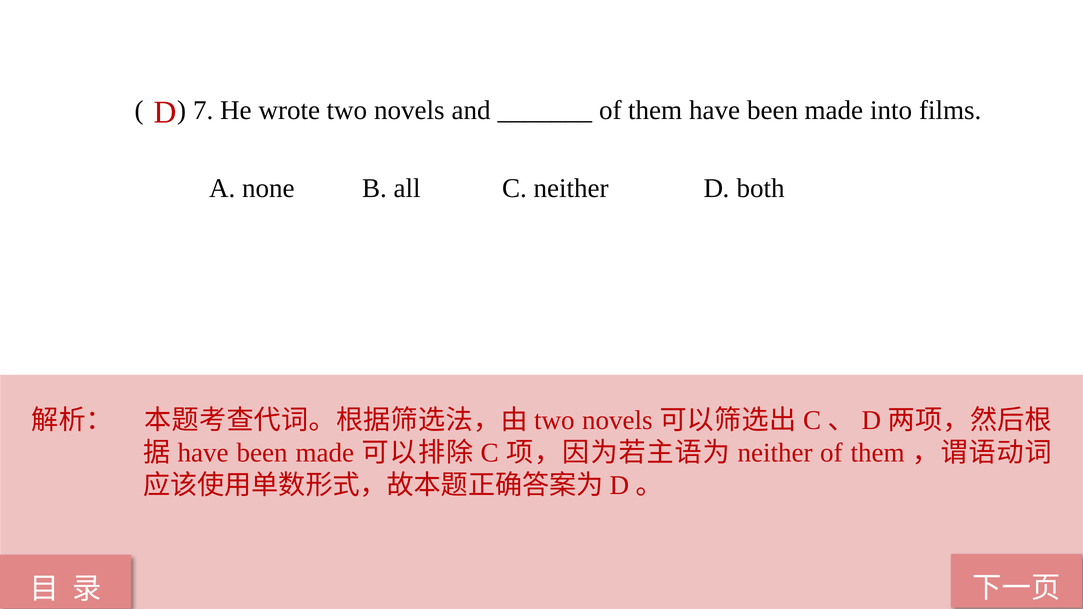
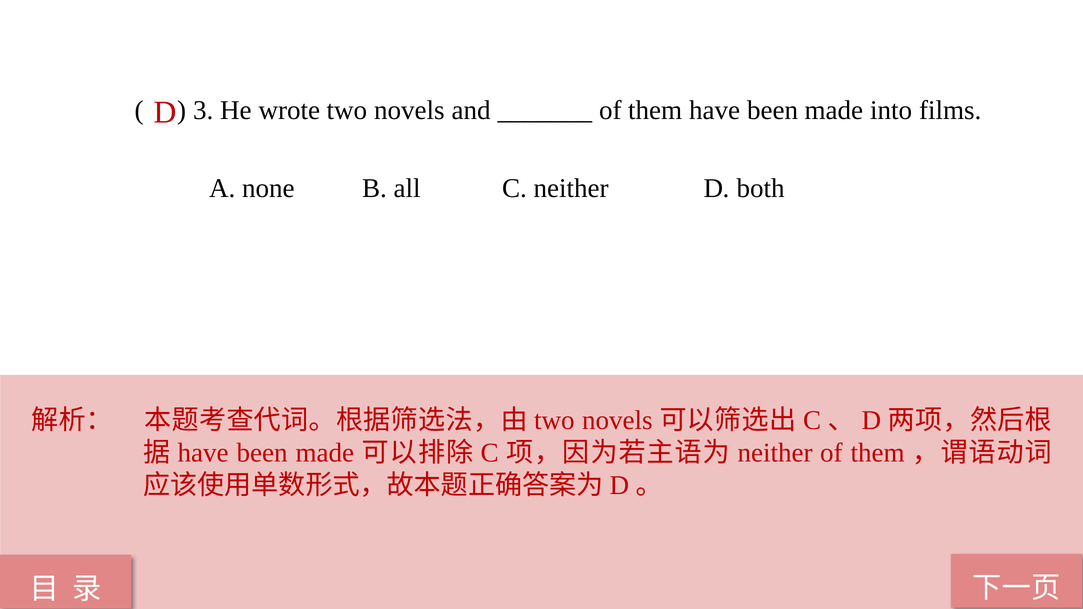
7: 7 -> 3
